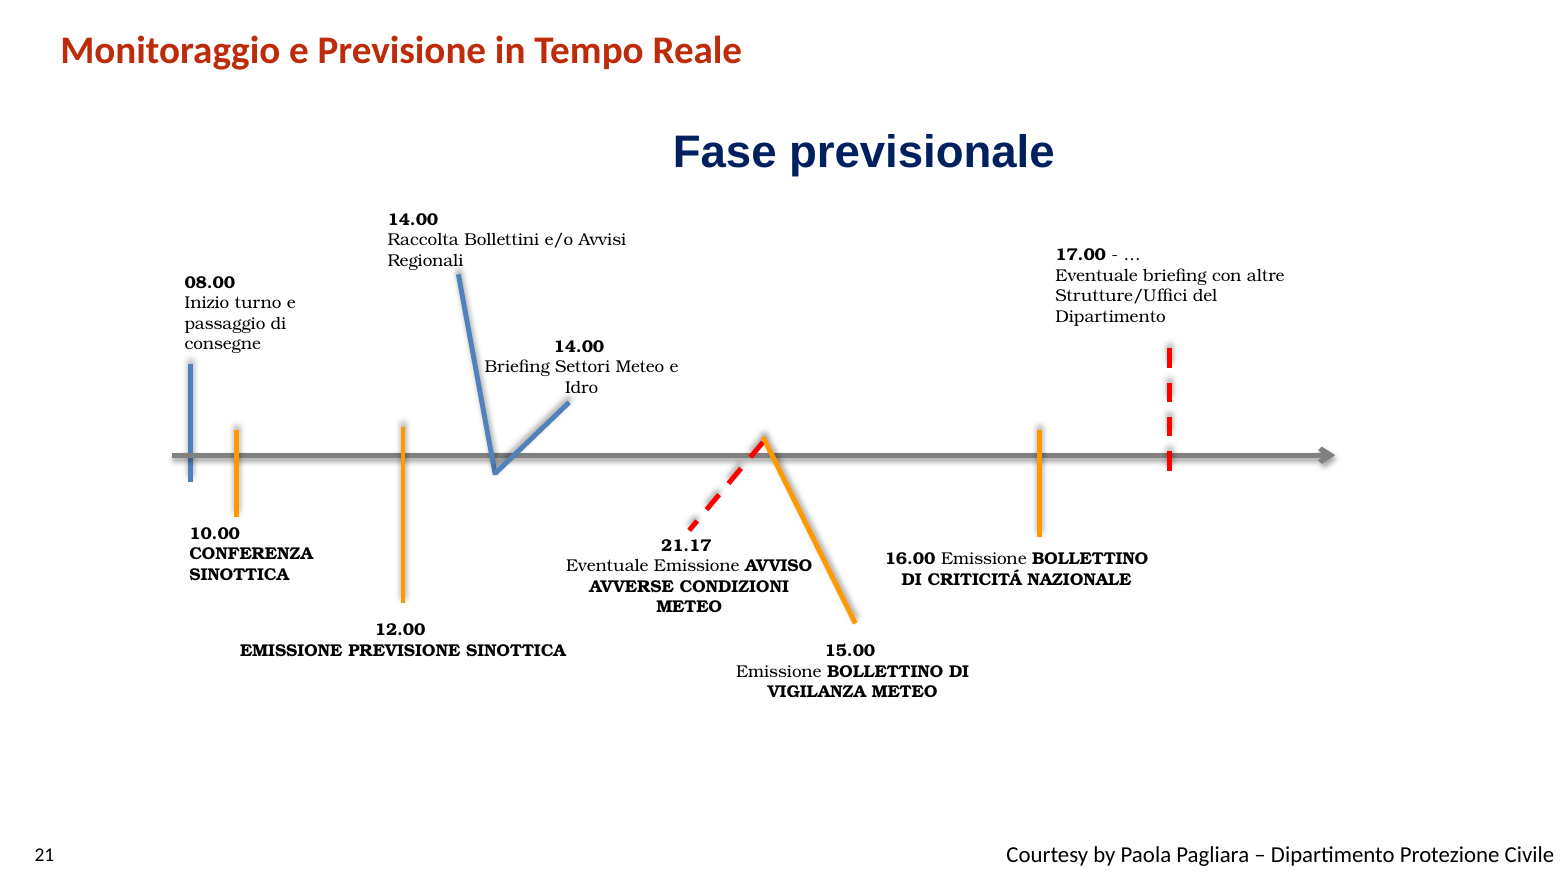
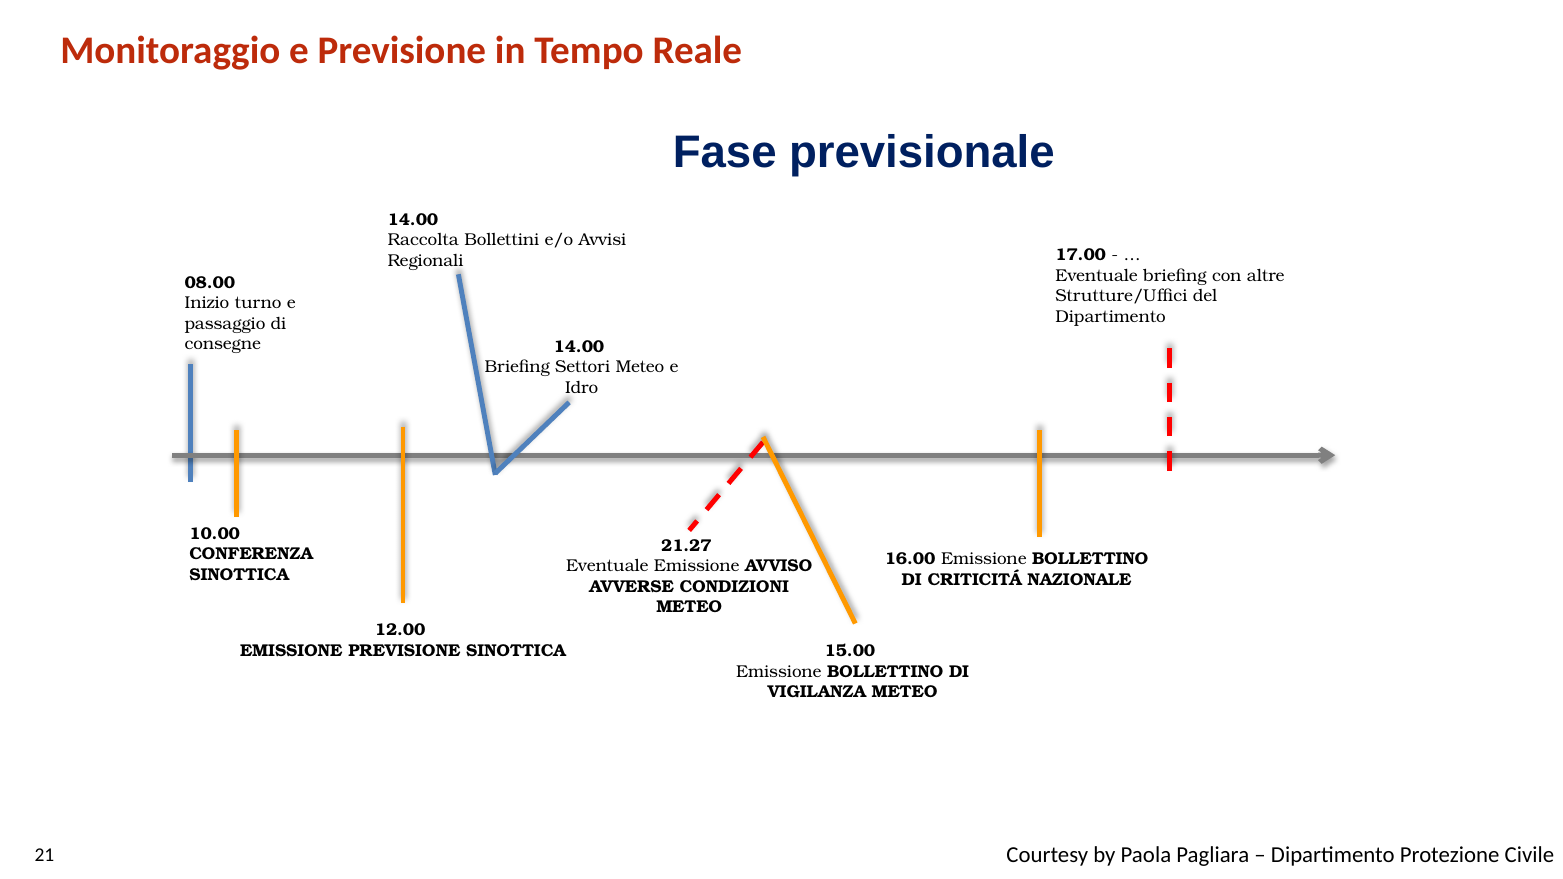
21.17: 21.17 -> 21.27
